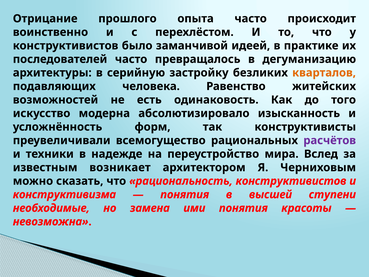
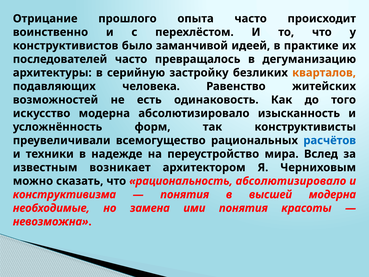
расчётов colour: purple -> blue
рациональность конструктивистов: конструктивистов -> абсолютизировало
высшей ступени: ступени -> модерна
